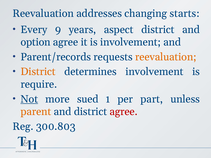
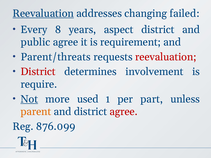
Reevaluation at (43, 13) underline: none -> present
starts: starts -> failed
9: 9 -> 8
option: option -> public
is involvement: involvement -> requirement
Parent/records: Parent/records -> Parent/threats
reevaluation at (166, 57) colour: orange -> red
District at (38, 72) colour: orange -> red
sued: sued -> used
300.803: 300.803 -> 876.099
